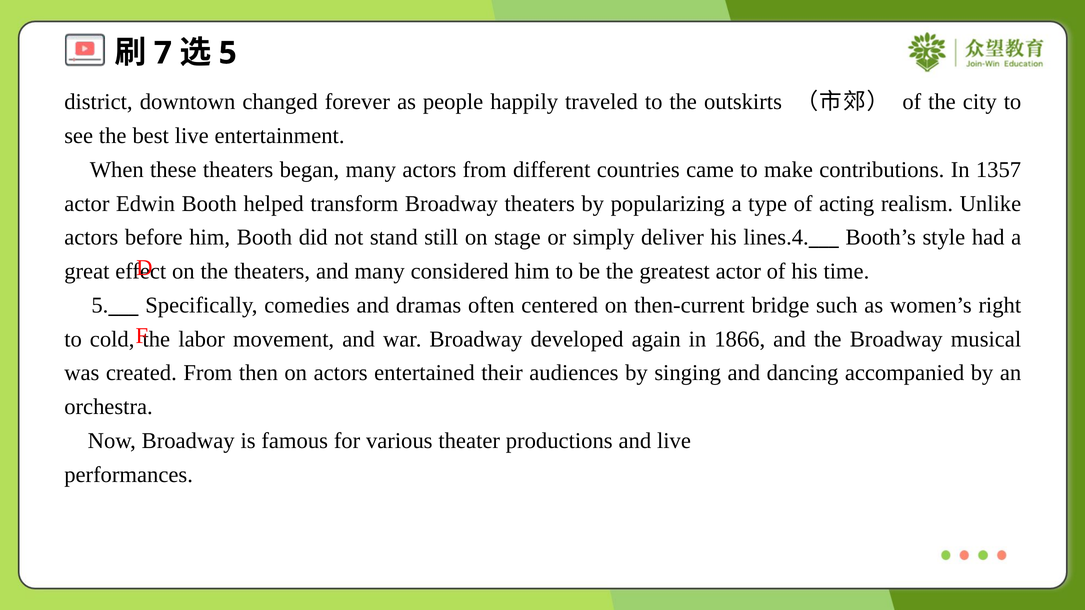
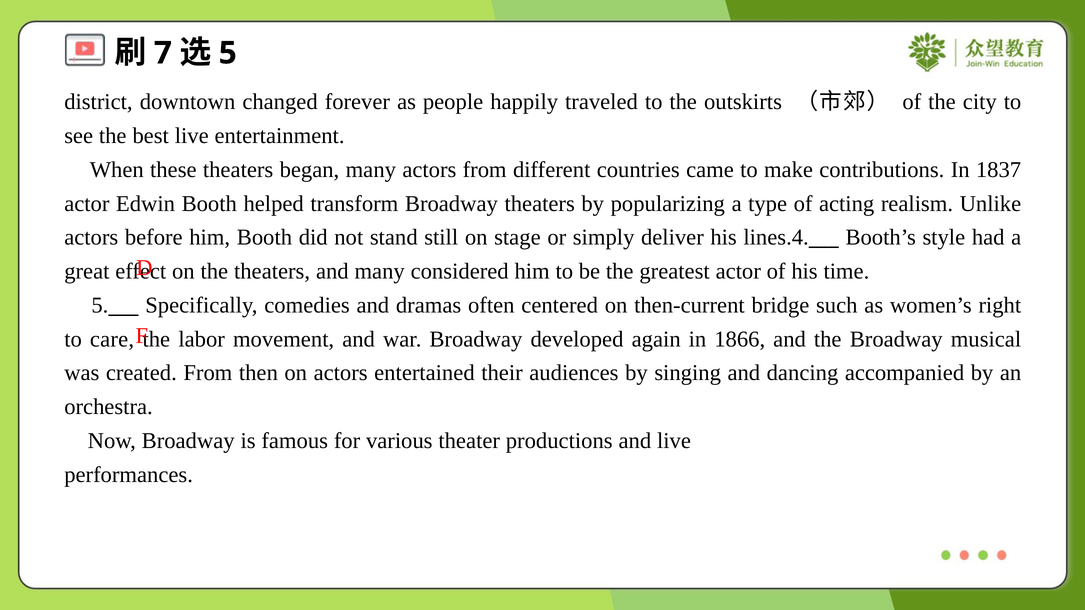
1357: 1357 -> 1837
cold: cold -> care
